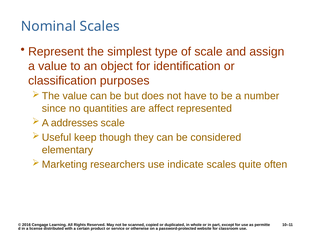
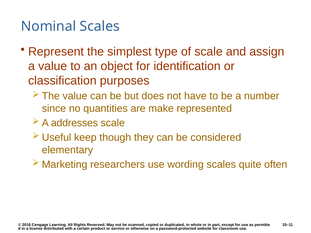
affect: affect -> make
indicate: indicate -> wording
